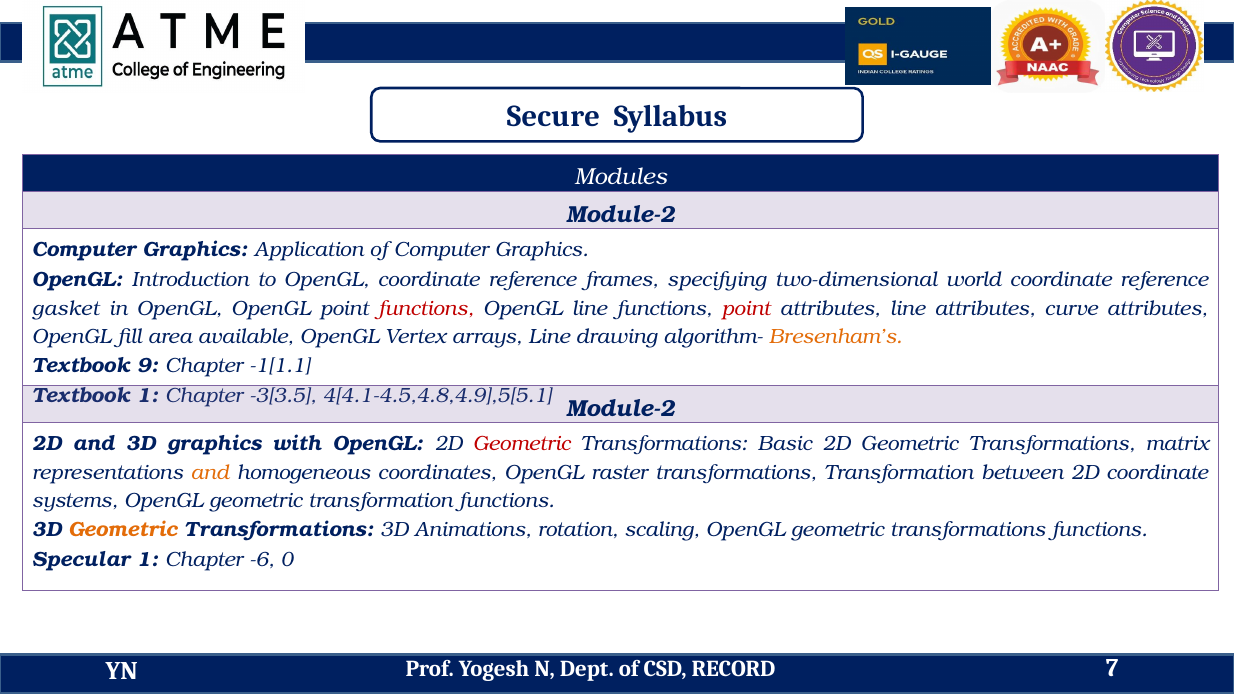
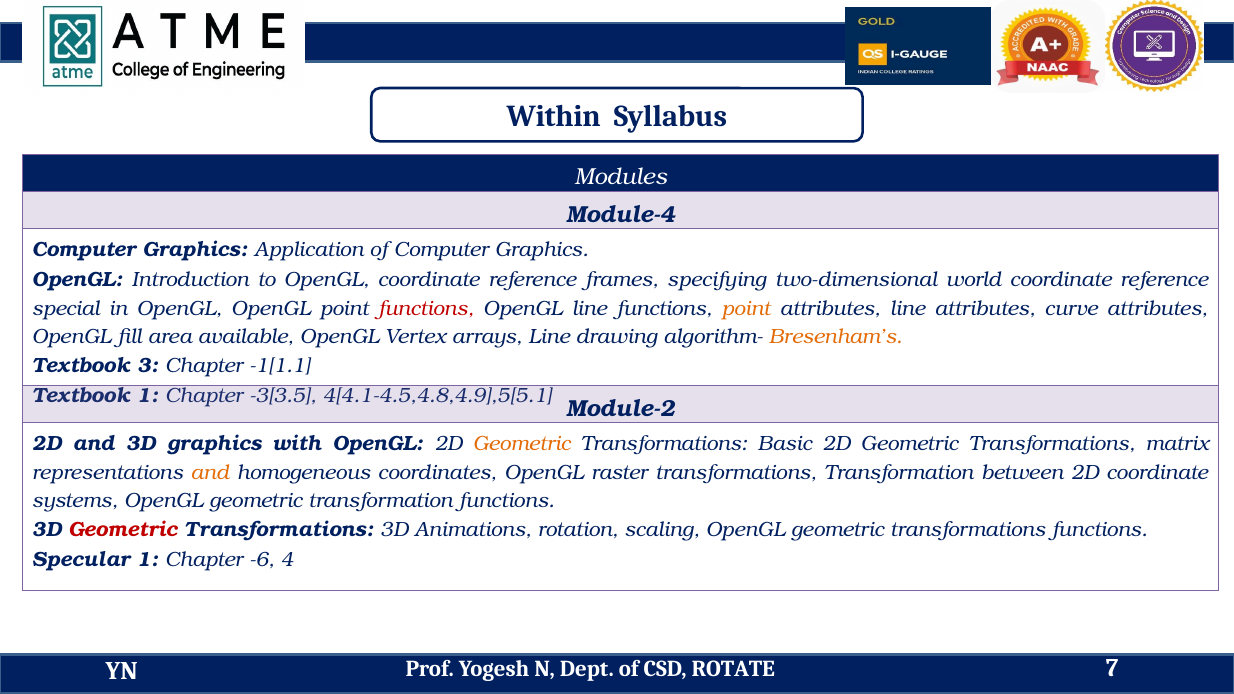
Secure: Secure -> Within
Module-2 at (621, 215): Module-2 -> Module-4
gasket: gasket -> special
point at (746, 309) colour: red -> orange
9: 9 -> 3
Geometric at (522, 444) colour: red -> orange
Geometric at (123, 530) colour: orange -> red
0: 0 -> 4
RECORD: RECORD -> ROTATE
